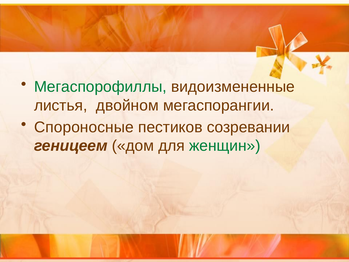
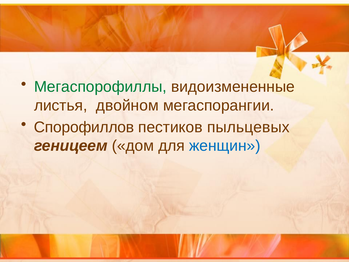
Спороносные: Спороносные -> Спорофиллов
созревании: созревании -> пыльцевых
женщин colour: green -> blue
